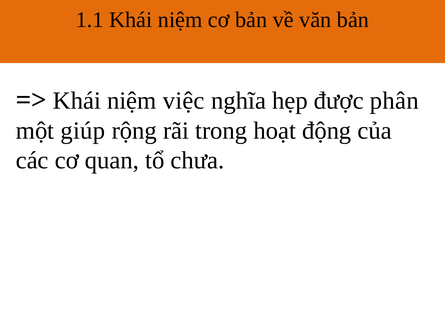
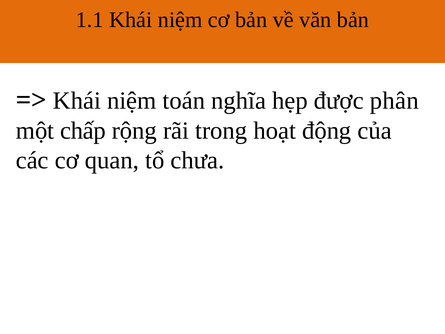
việc: việc -> toán
giúp: giúp -> chấp
